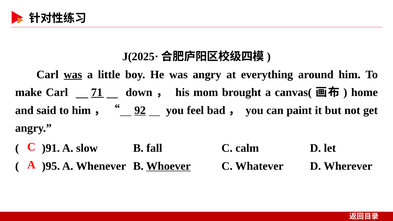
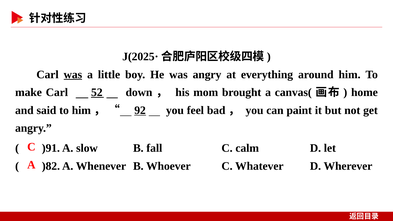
71: 71 -> 52
)95: )95 -> )82
Whoever underline: present -> none
